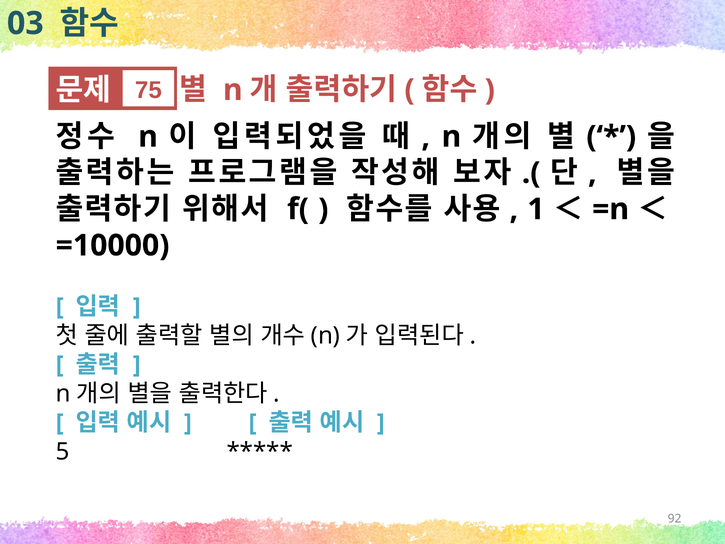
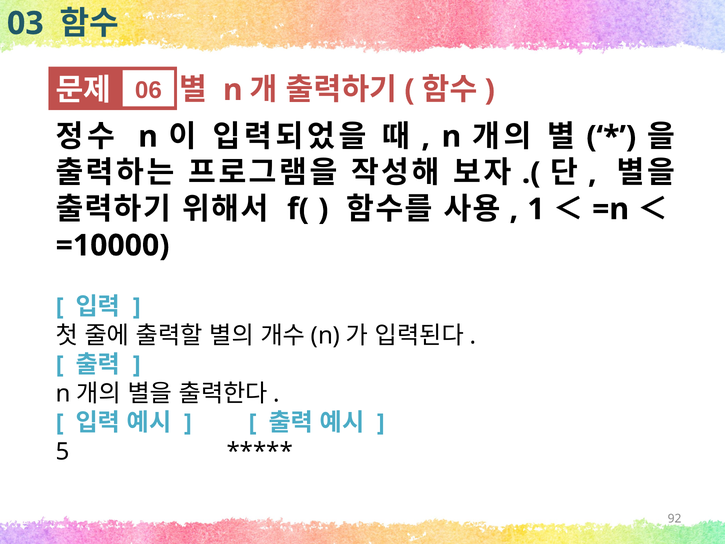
75: 75 -> 06
